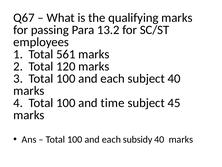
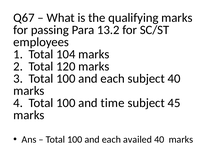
561: 561 -> 104
subsidy: subsidy -> availed
